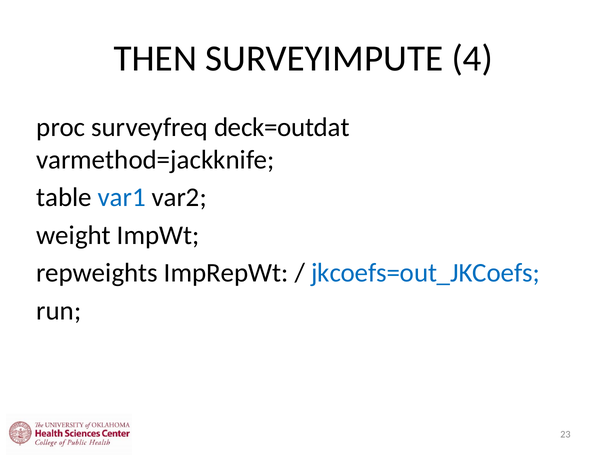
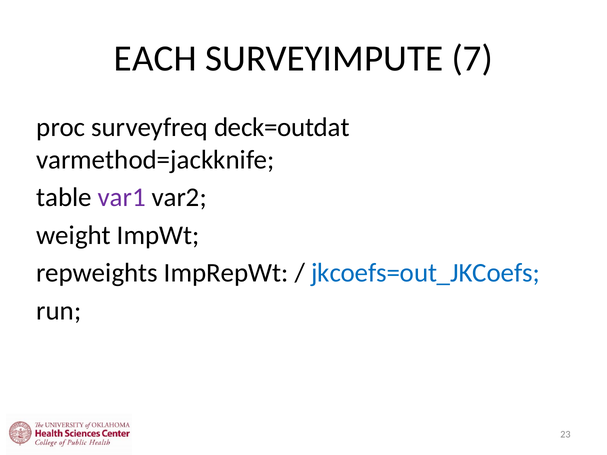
THEN: THEN -> EACH
4: 4 -> 7
var1 colour: blue -> purple
